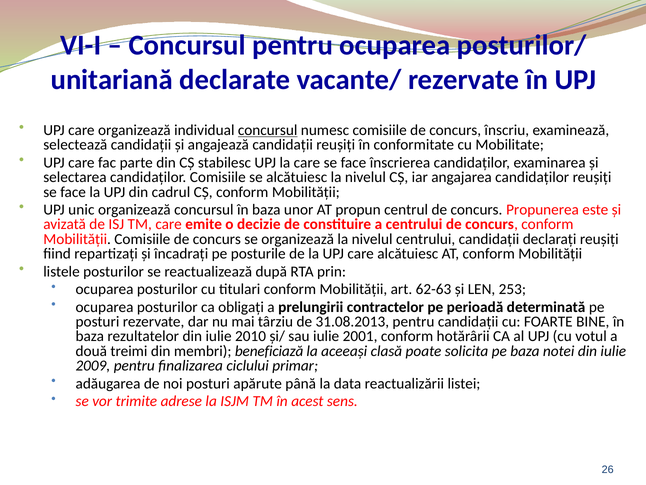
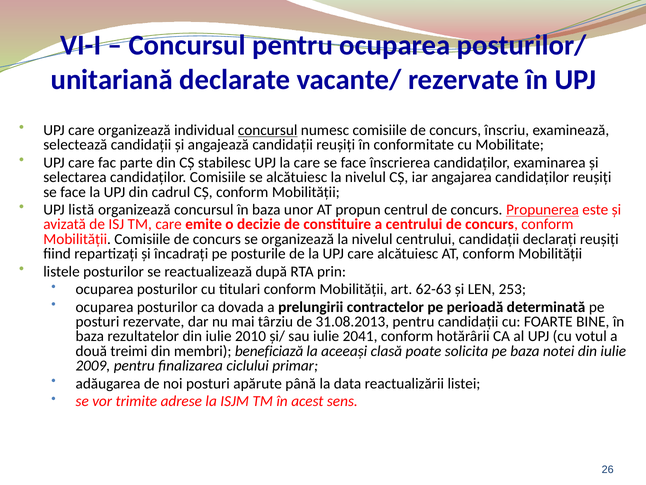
unic: unic -> listă
Propunerea underline: none -> present
obligaţi: obligaţi -> dovada
2001: 2001 -> 2041
